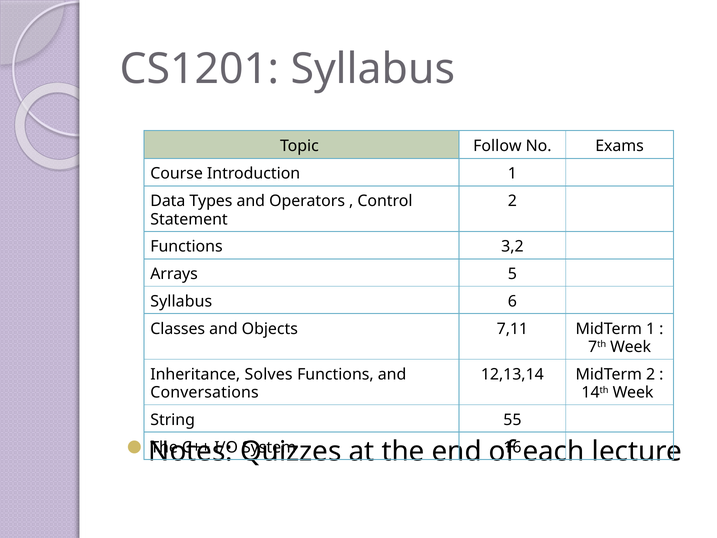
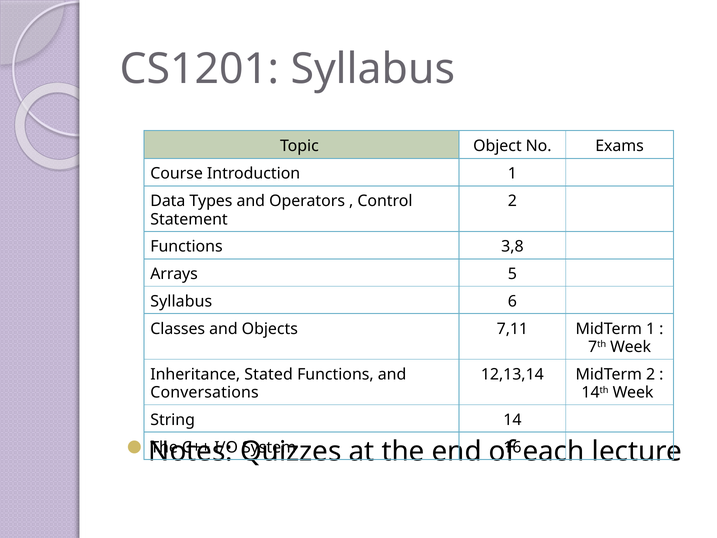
Follow: Follow -> Object
3,2: 3,2 -> 3,8
Solves: Solves -> Stated
55: 55 -> 14
